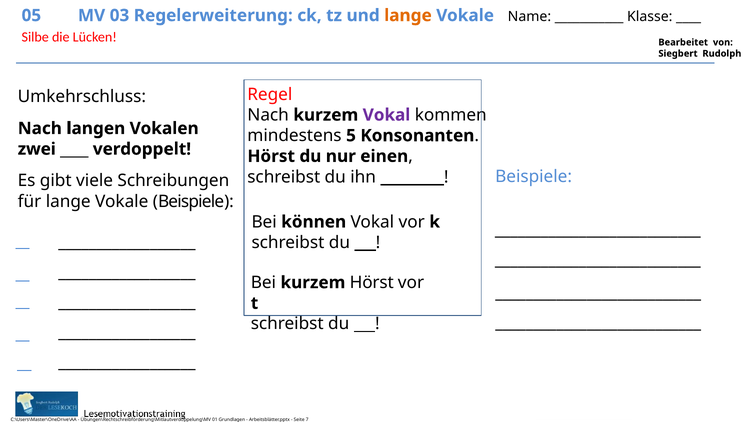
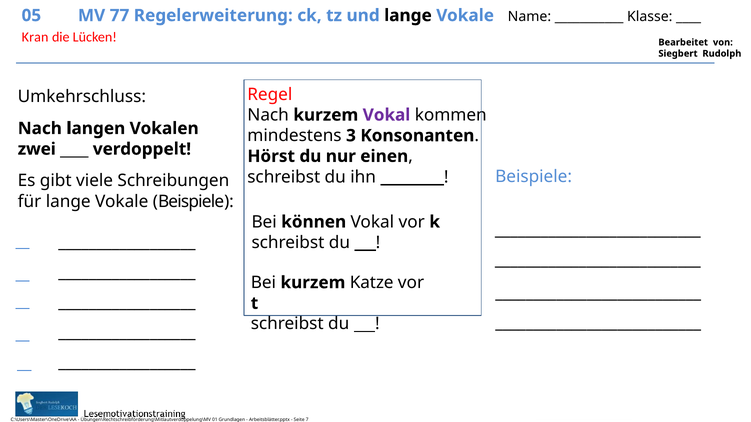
03: 03 -> 77
lange at (408, 15) colour: orange -> black
Silbe: Silbe -> Kran
5: 5 -> 3
kurzem Hörst: Hörst -> Katze
